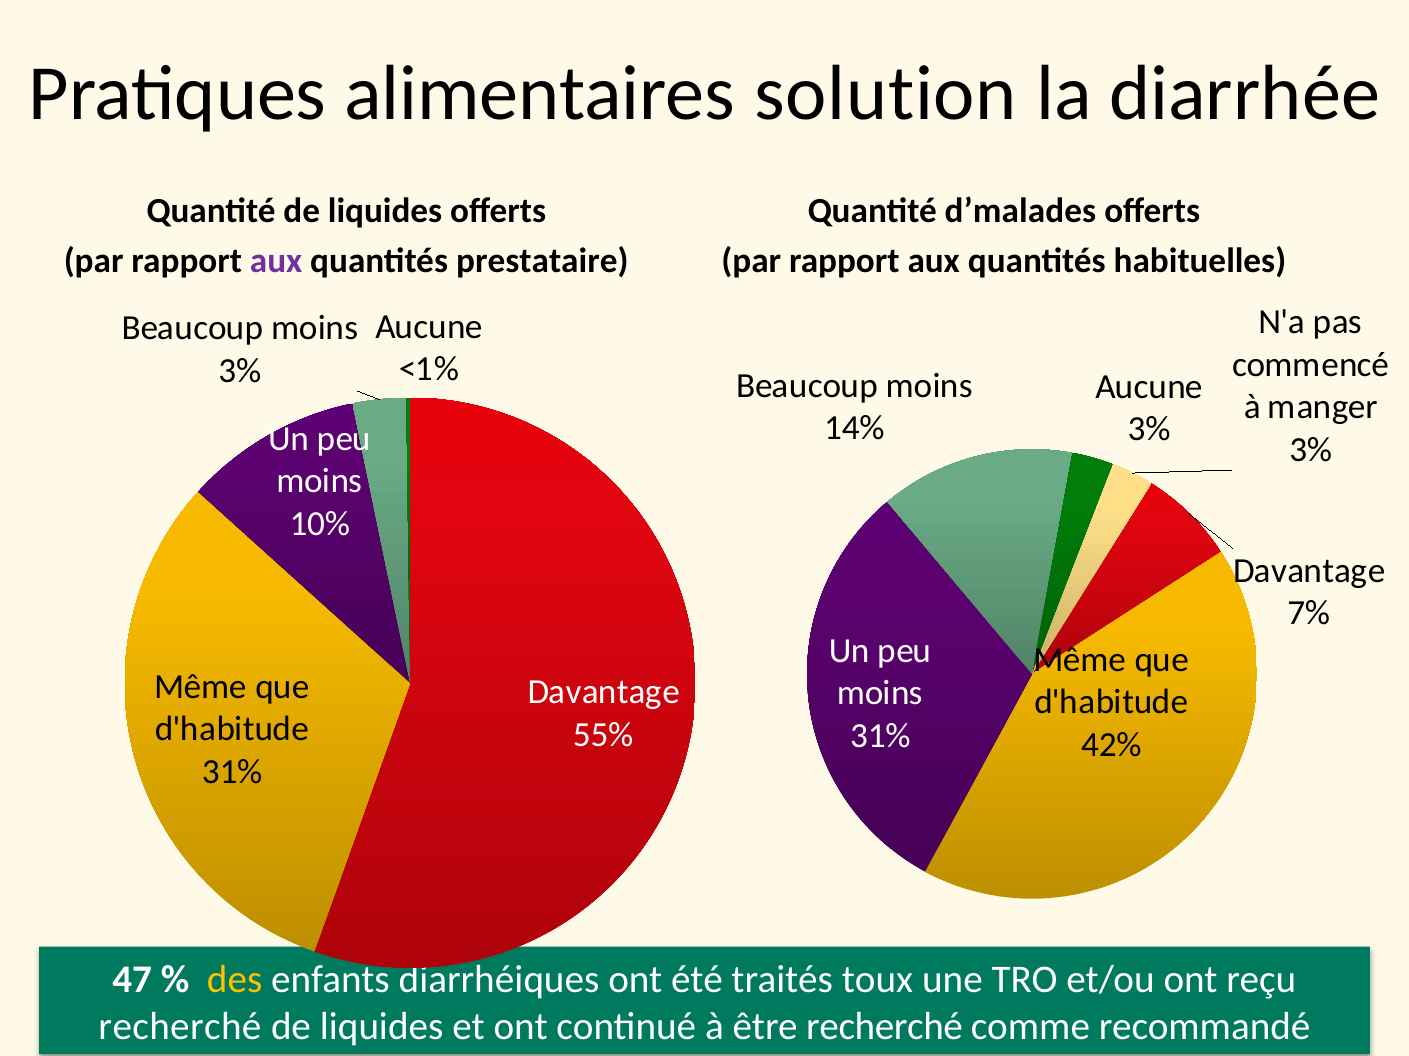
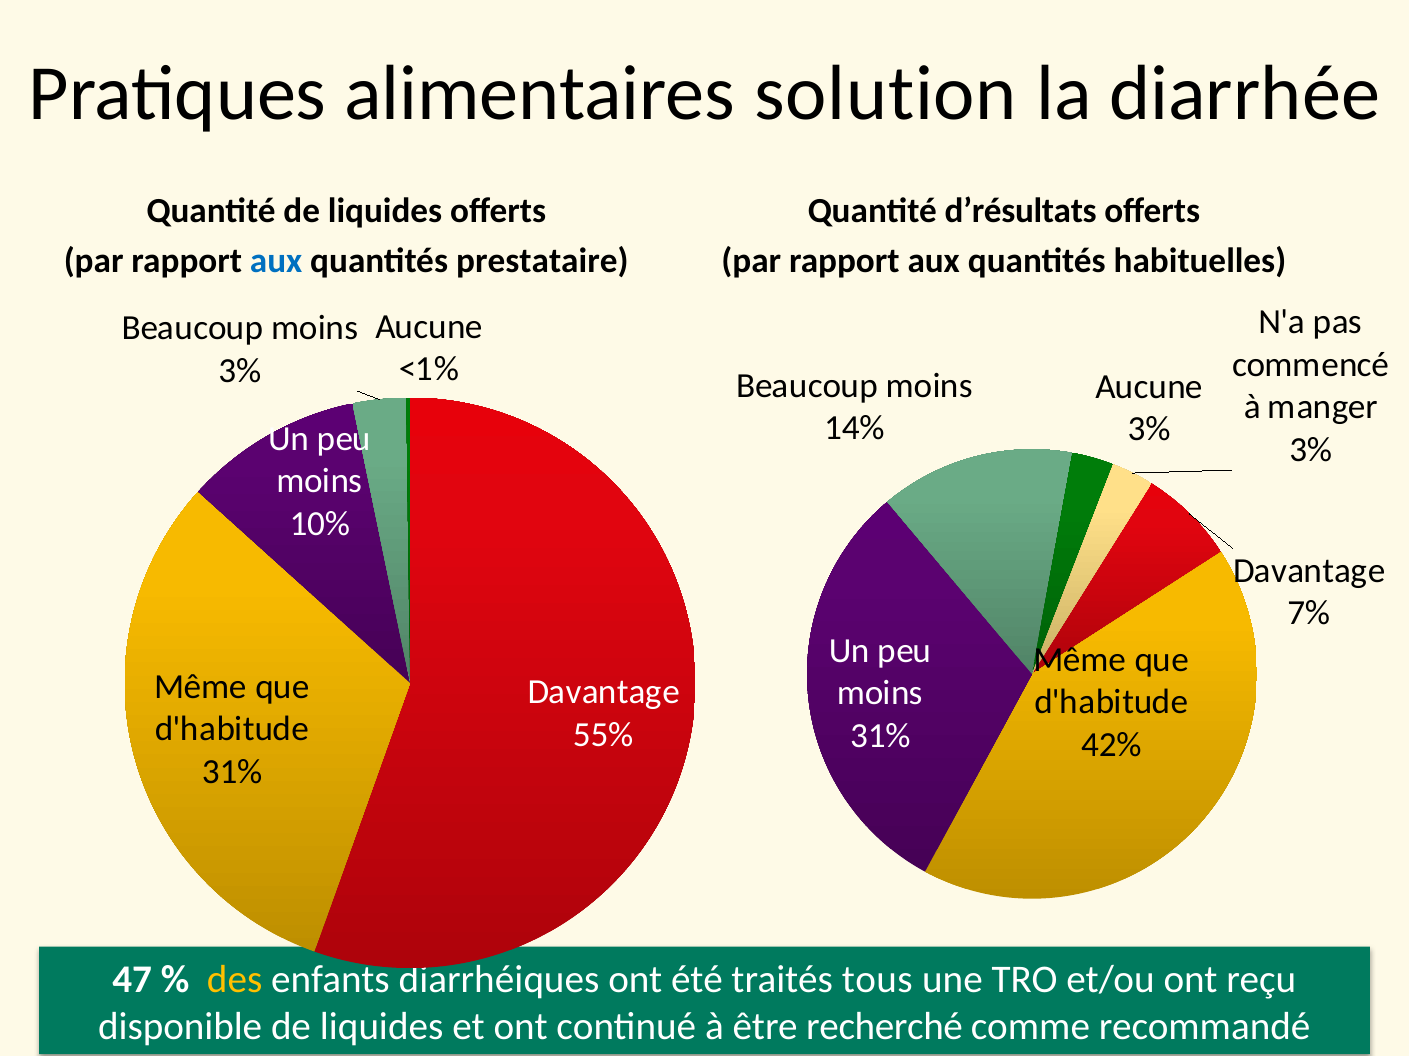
d’malades: d’malades -> d’résultats
aux at (276, 261) colour: purple -> blue
toux: toux -> tous
recherché at (180, 1027): recherché -> disponible
